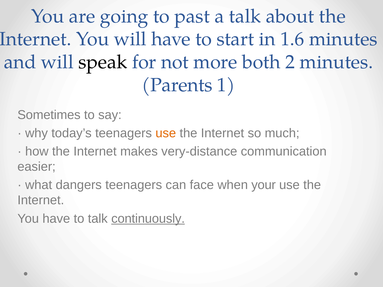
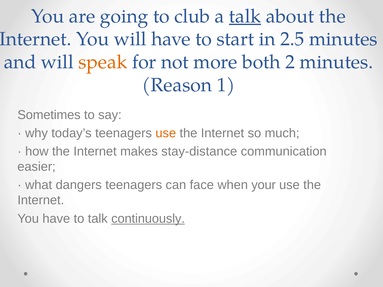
past: past -> club
talk at (245, 16) underline: none -> present
1.6: 1.6 -> 2.5
speak colour: black -> orange
Parents: Parents -> Reason
very-distance: very-distance -> stay-distance
